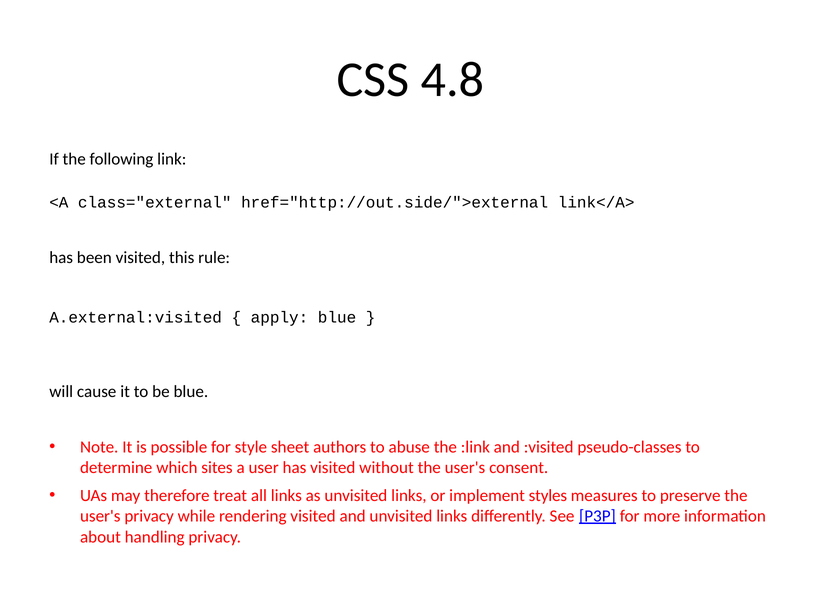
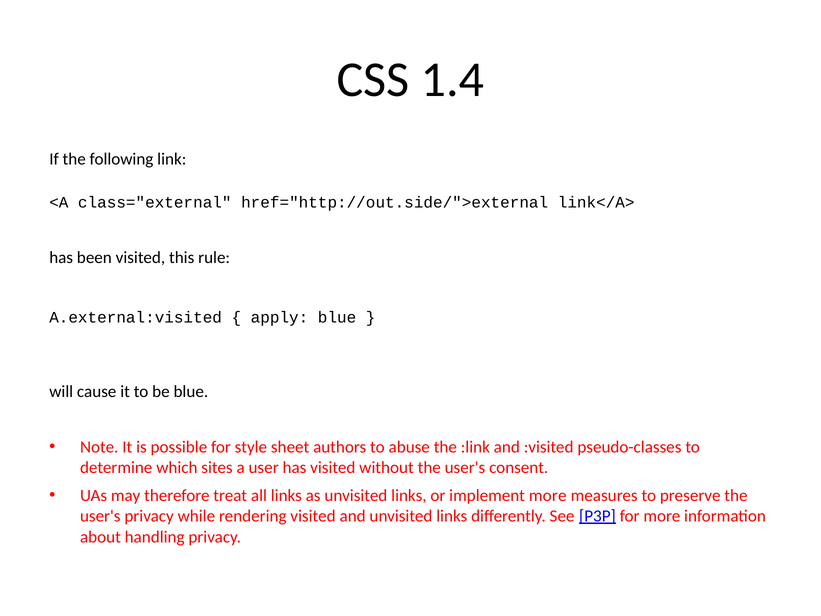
4.8: 4.8 -> 1.4
implement styles: styles -> more
